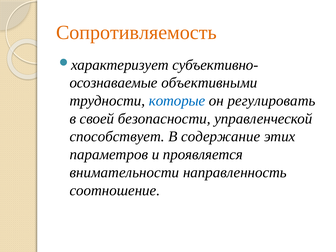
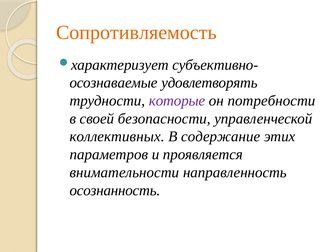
объективными: объективными -> удовлетворять
которые colour: blue -> purple
регулировать: регулировать -> потребности
способствует: способствует -> коллективных
соотношение: соотношение -> осознанность
